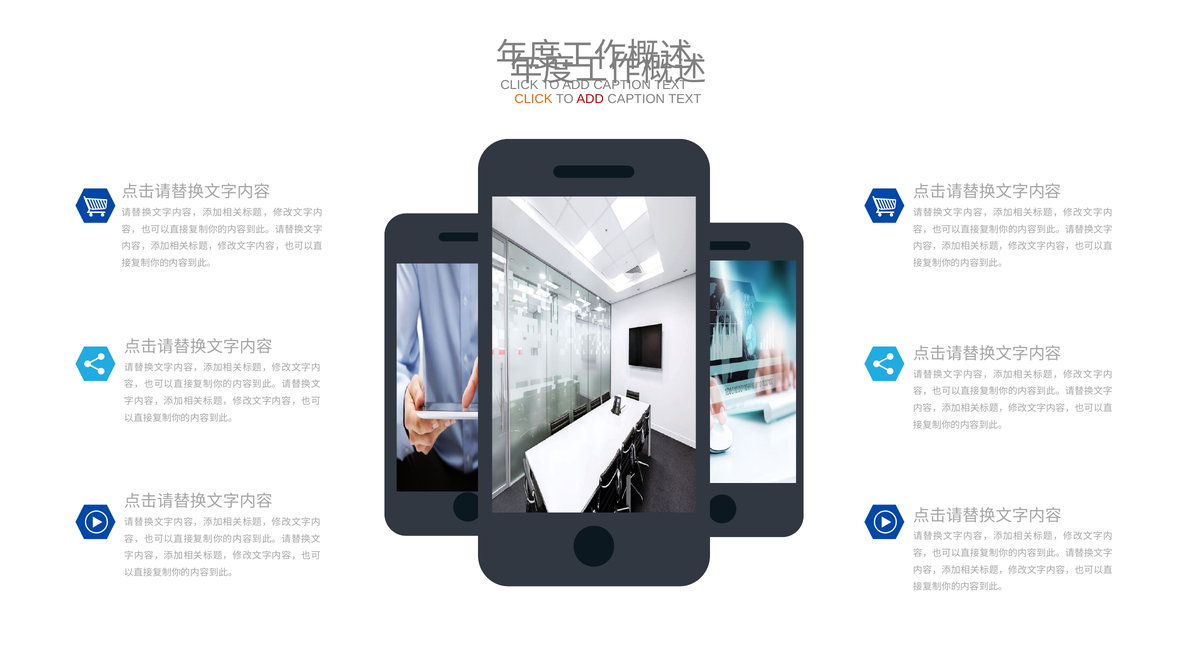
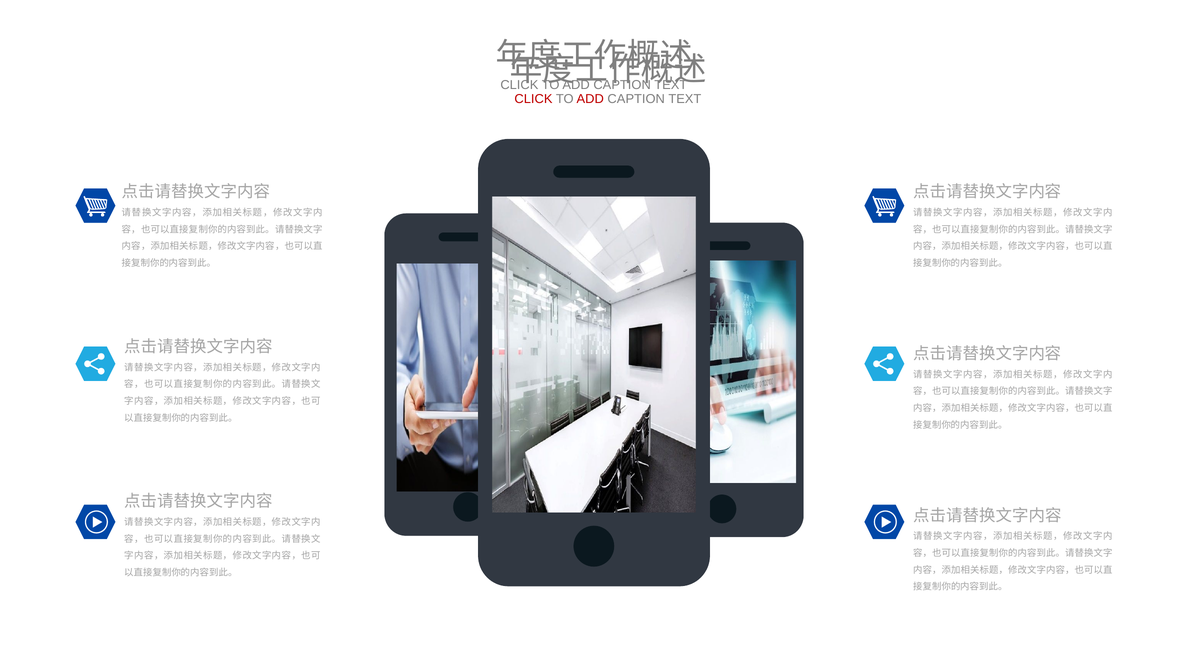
CLICK at (533, 99) colour: orange -> red
